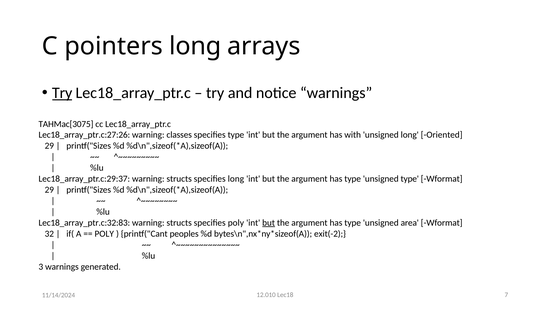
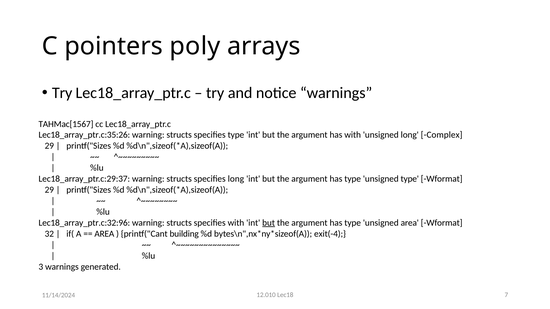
pointers long: long -> poly
Try at (62, 93) underline: present -> none
TAHMac[3075: TAHMac[3075 -> TAHMac[1567
Lec18_array_ptr.c:27:26: Lec18_array_ptr.c:27:26 -> Lec18_array_ptr.c:35:26
classes at (179, 135): classes -> structs
Oriented: Oriented -> Complex
Lec18_array_ptr.c:32:83: Lec18_array_ptr.c:32:83 -> Lec18_array_ptr.c:32:96
specifies poly: poly -> with
POLY at (104, 234): POLY -> AREA
peoples: peoples -> building
exit(-2: exit(-2 -> exit(-4
